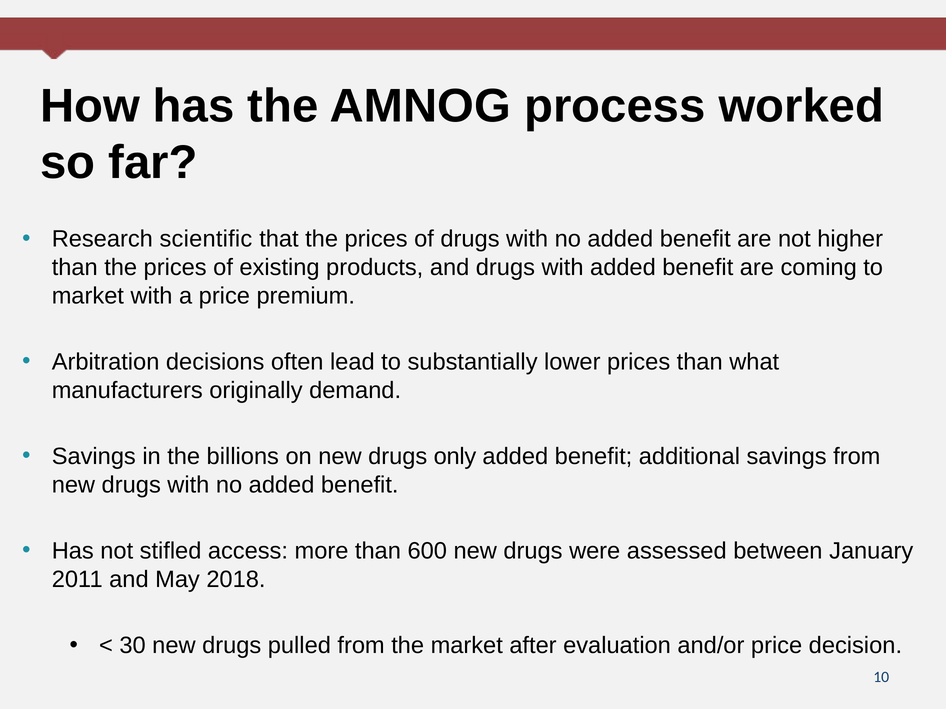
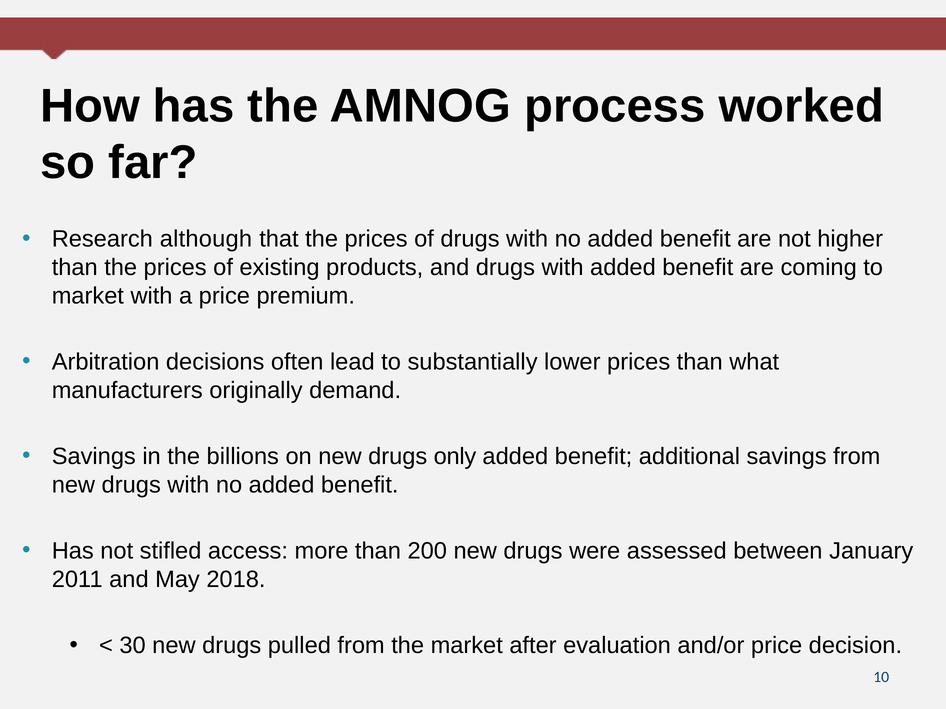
scientific: scientific -> although
600: 600 -> 200
